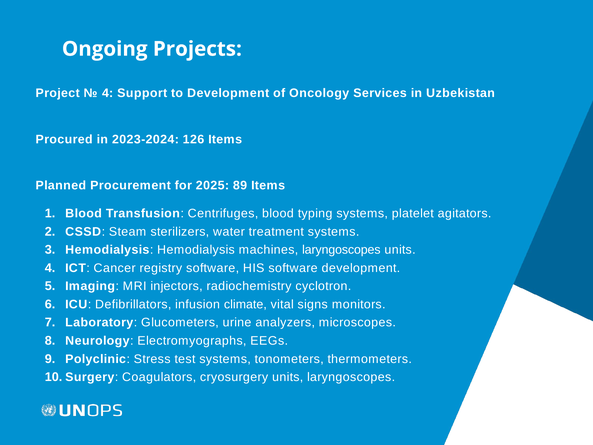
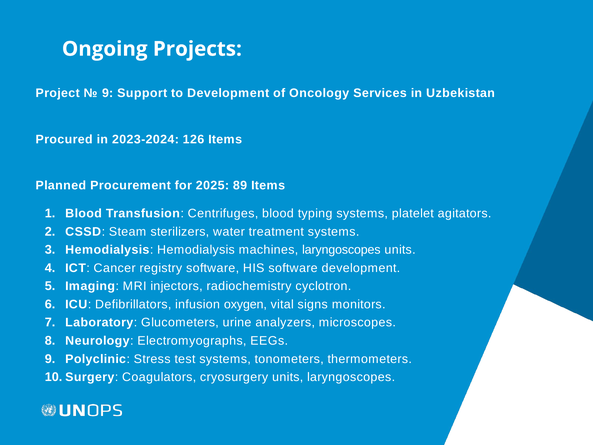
4 at (108, 93): 4 -> 9
climate: climate -> oxygen
